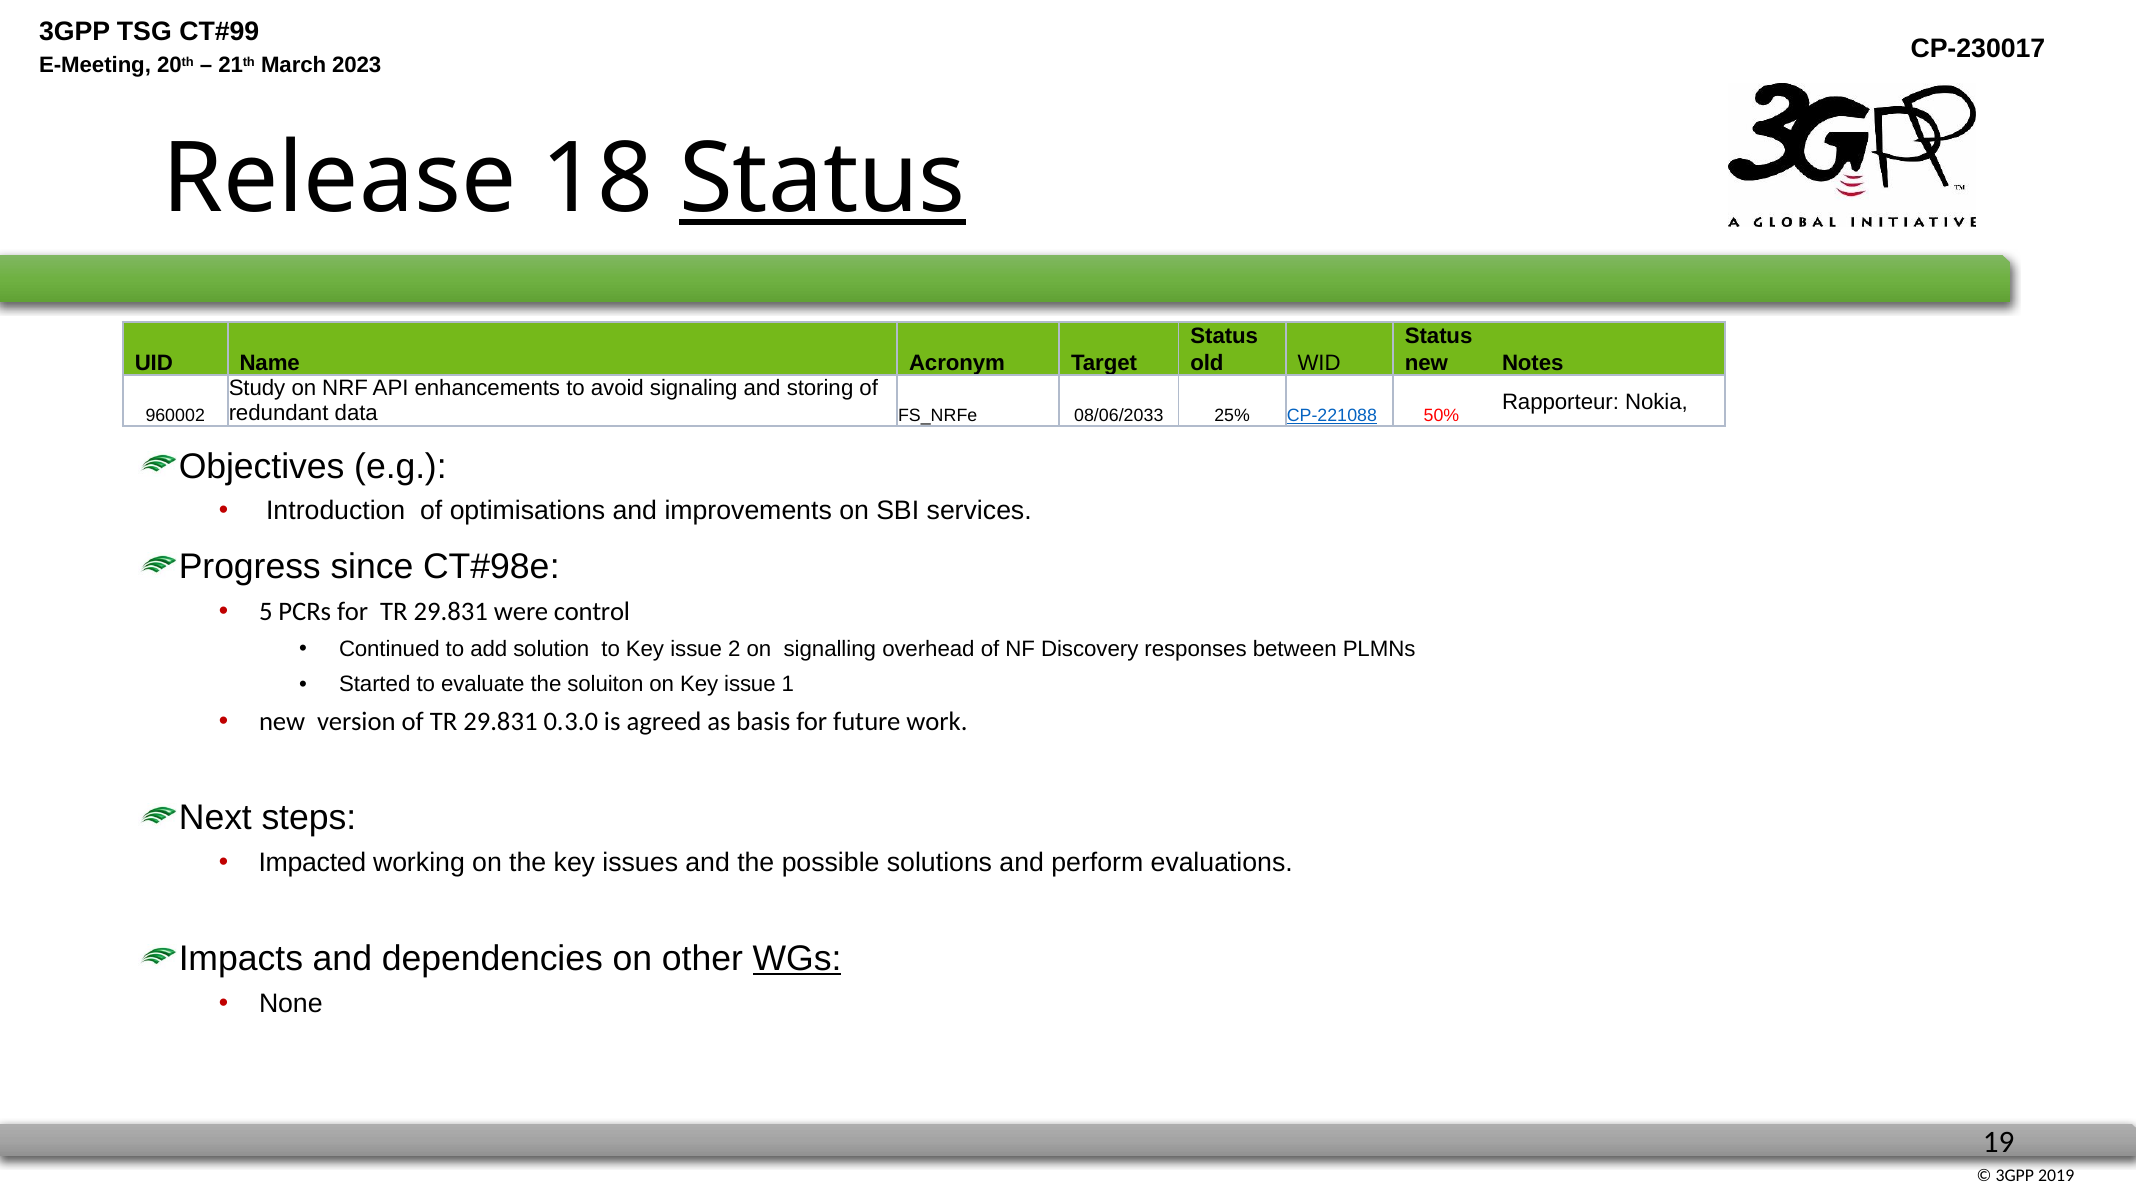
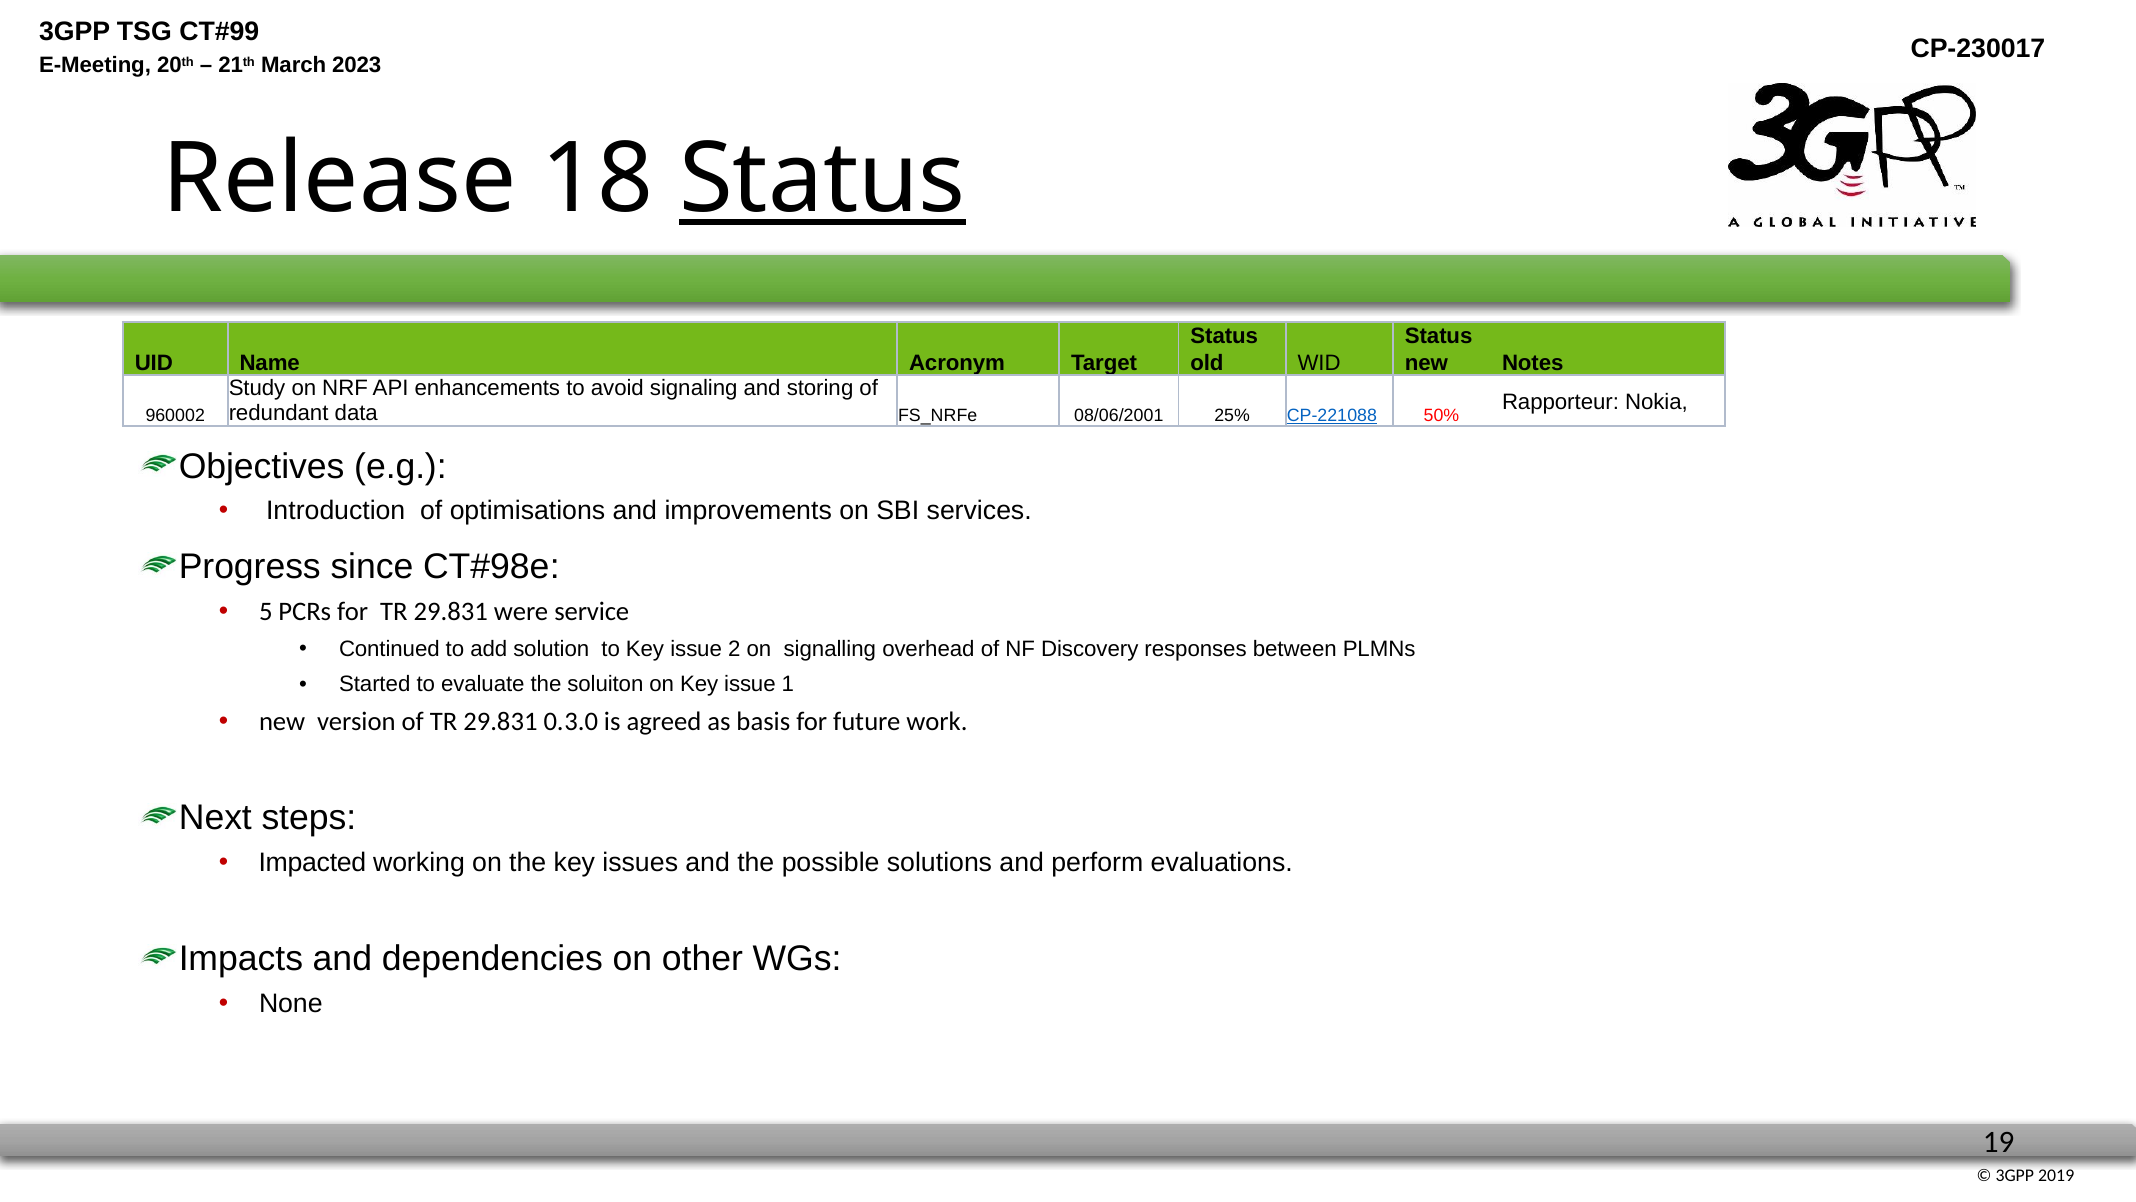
08/06/2033: 08/06/2033 -> 08/06/2001
control: control -> service
WGs underline: present -> none
